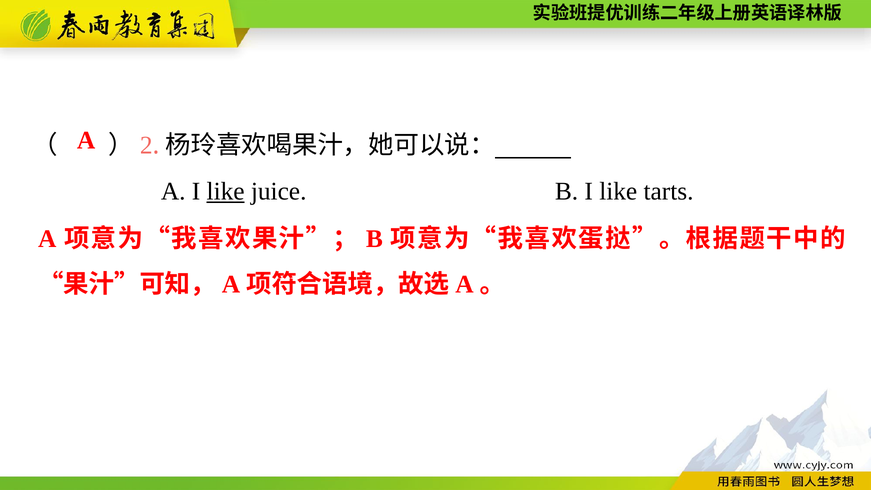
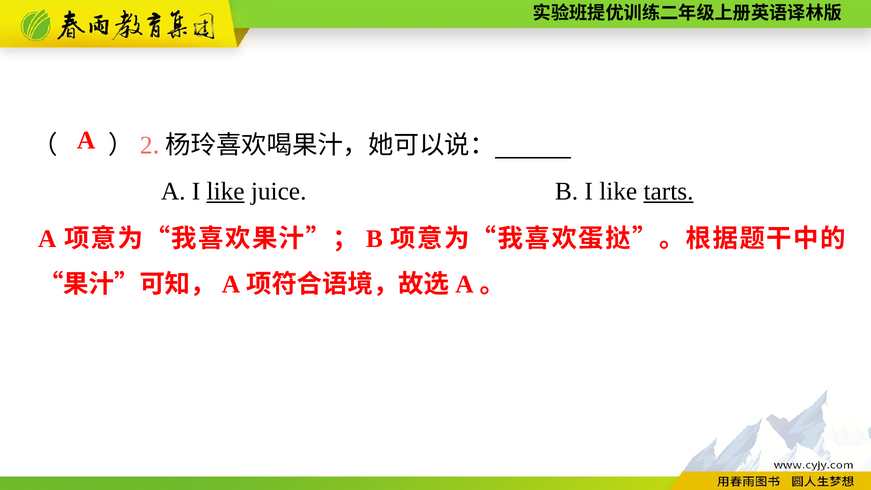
tarts underline: none -> present
